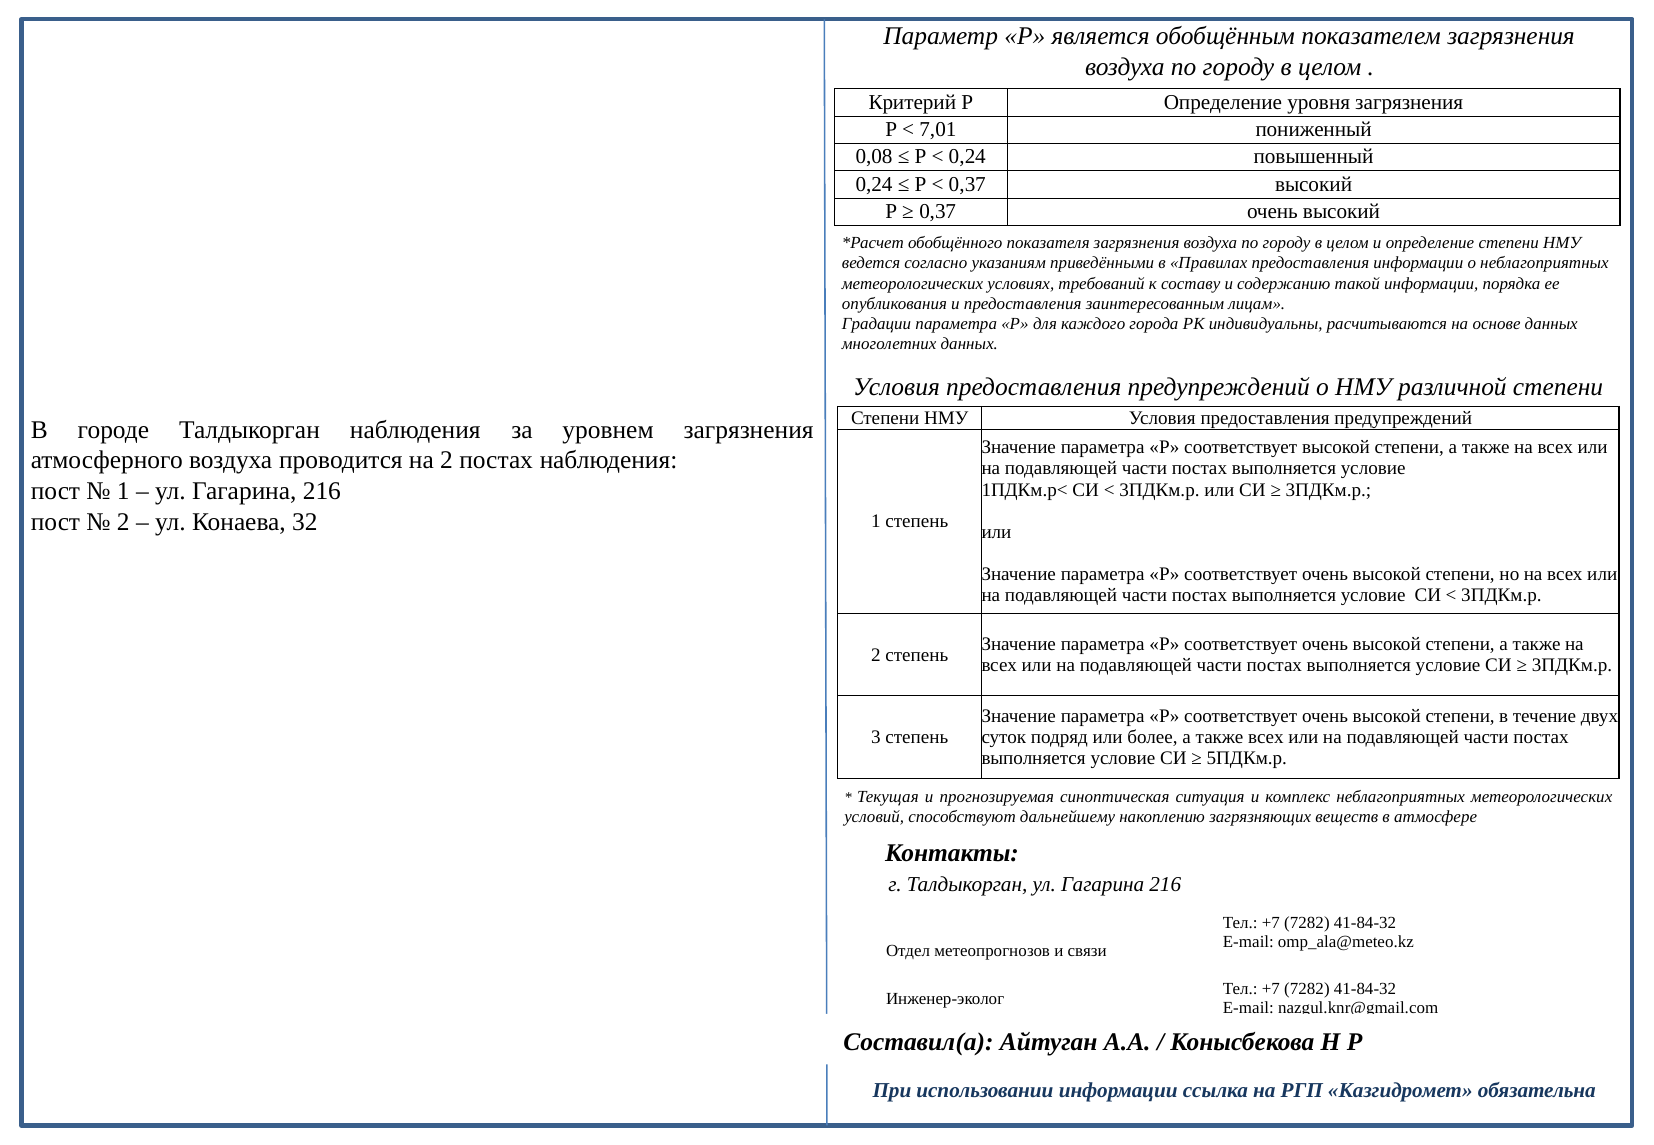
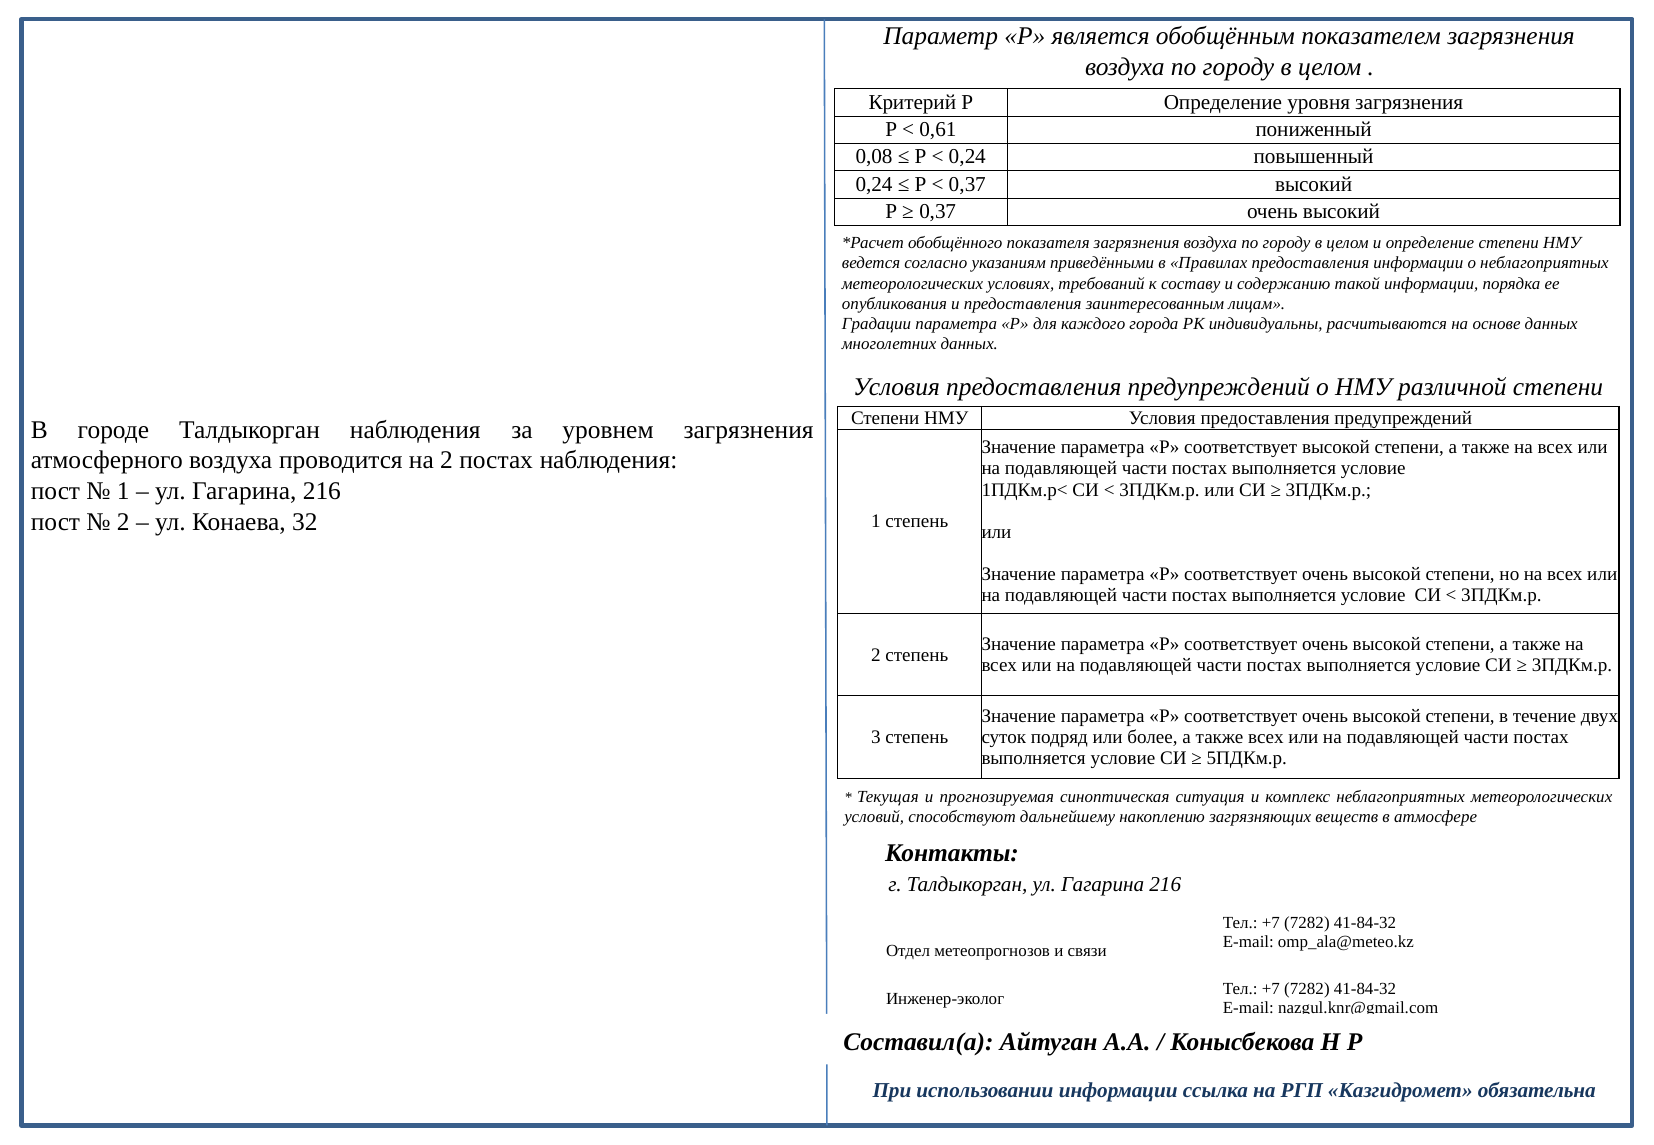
7,01: 7,01 -> 0,61
